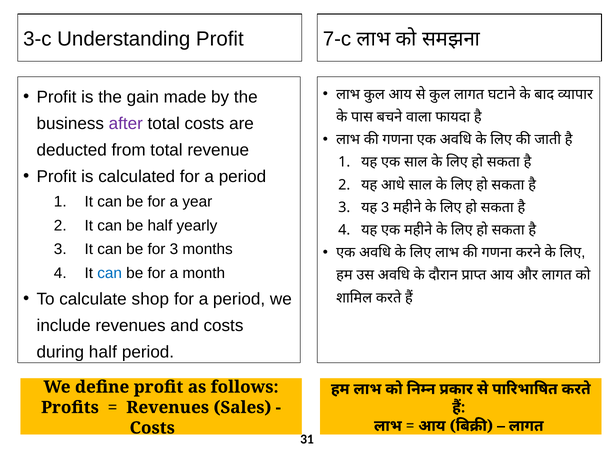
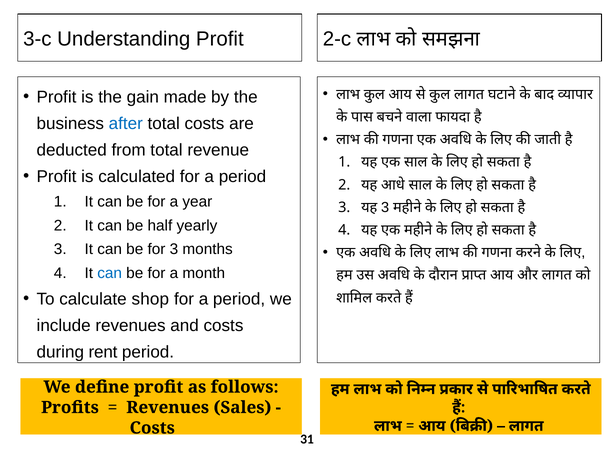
7-c: 7-c -> 2-c
after colour: purple -> blue
during half: half -> rent
